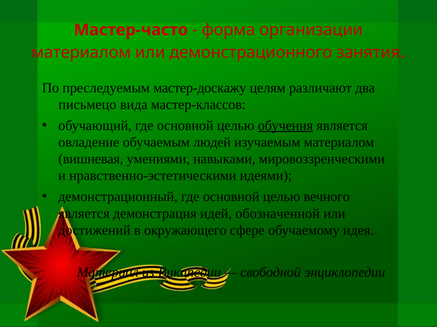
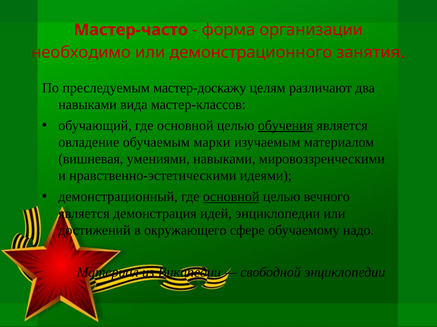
материалом at (81, 53): материалом -> необходимо
письмецо at (87, 105): письмецо -> навыками
людей: людей -> марки
основной at (231, 197) underline: none -> present
идей обозначенной: обозначенной -> энциклопедии
идея: идея -> надо
